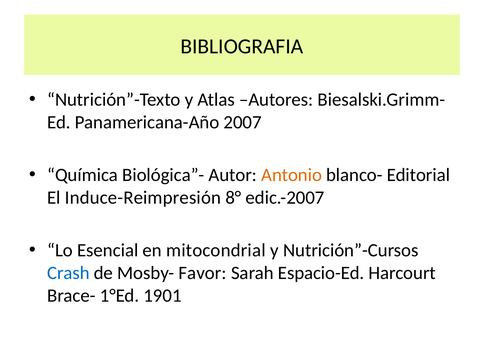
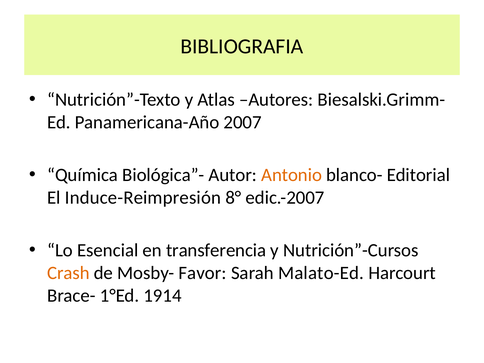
mitocondrial: mitocondrial -> transferencia
Crash colour: blue -> orange
Espacio-Ed: Espacio-Ed -> Malato-Ed
1901: 1901 -> 1914
